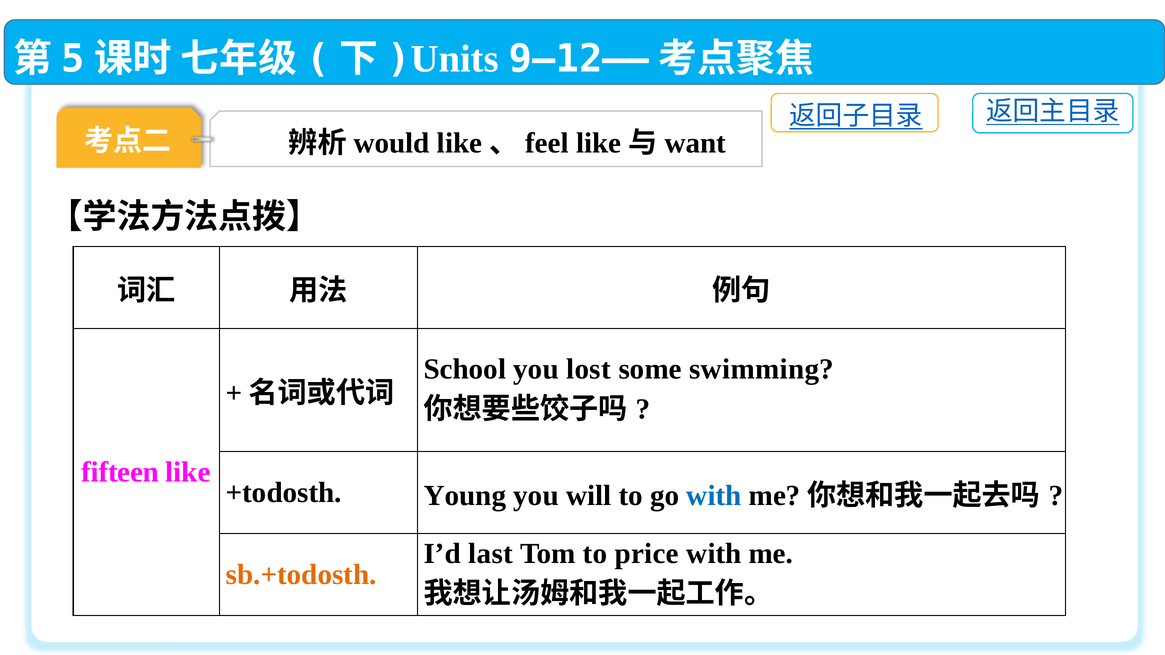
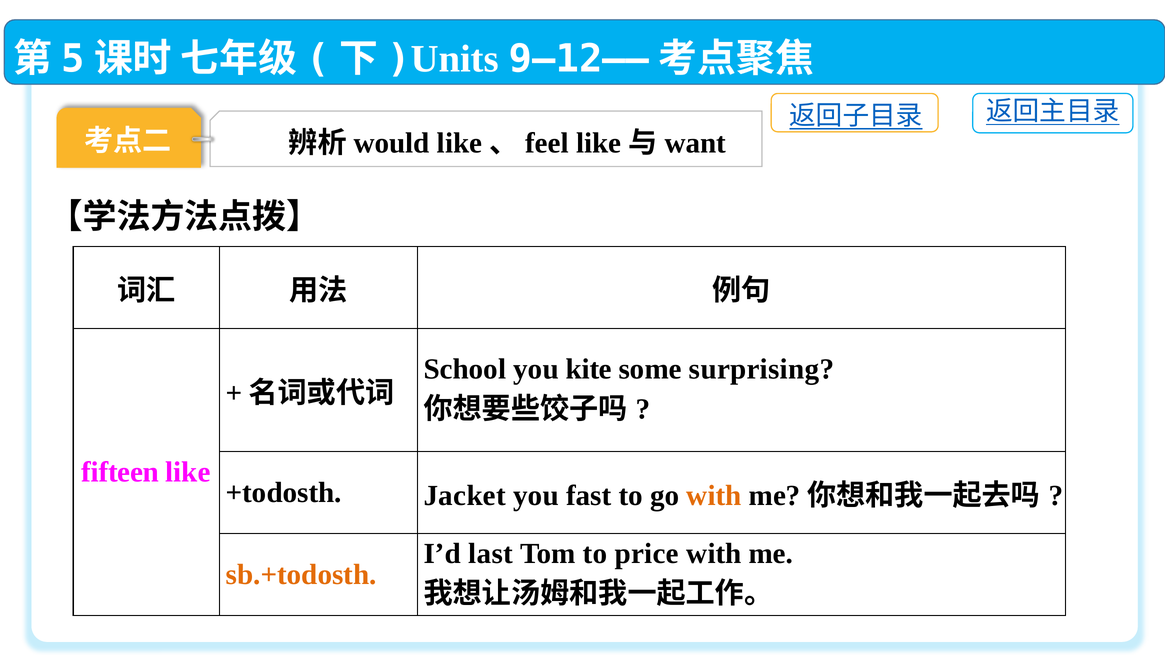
lost: lost -> kite
swimming: swimming -> surprising
Young: Young -> Jacket
will: will -> fast
with at (714, 496) colour: blue -> orange
